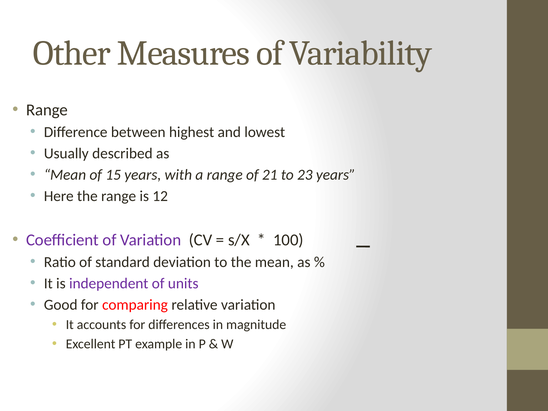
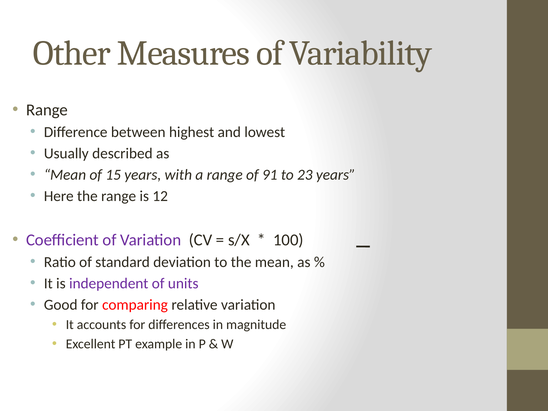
21: 21 -> 91
